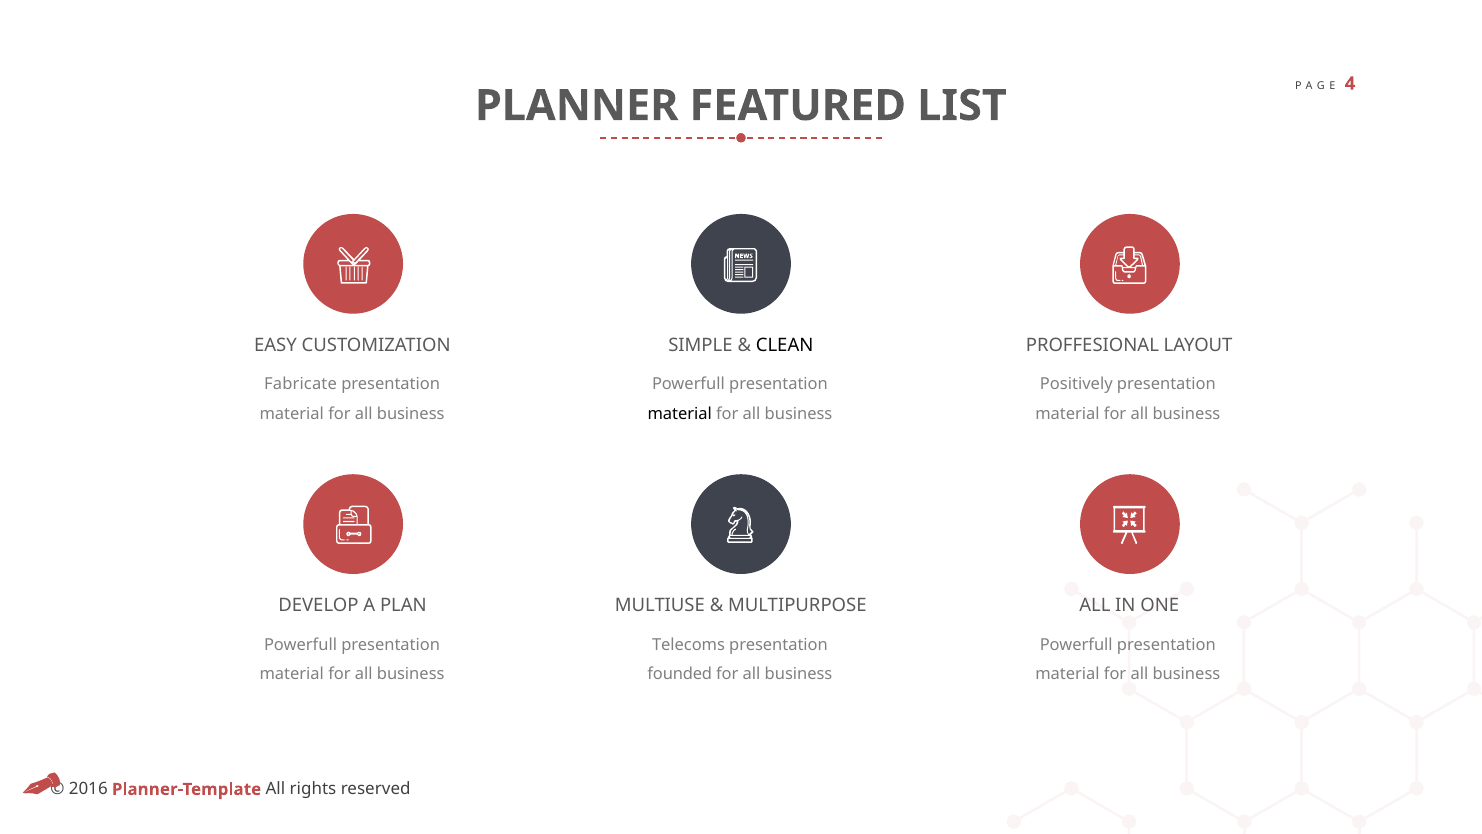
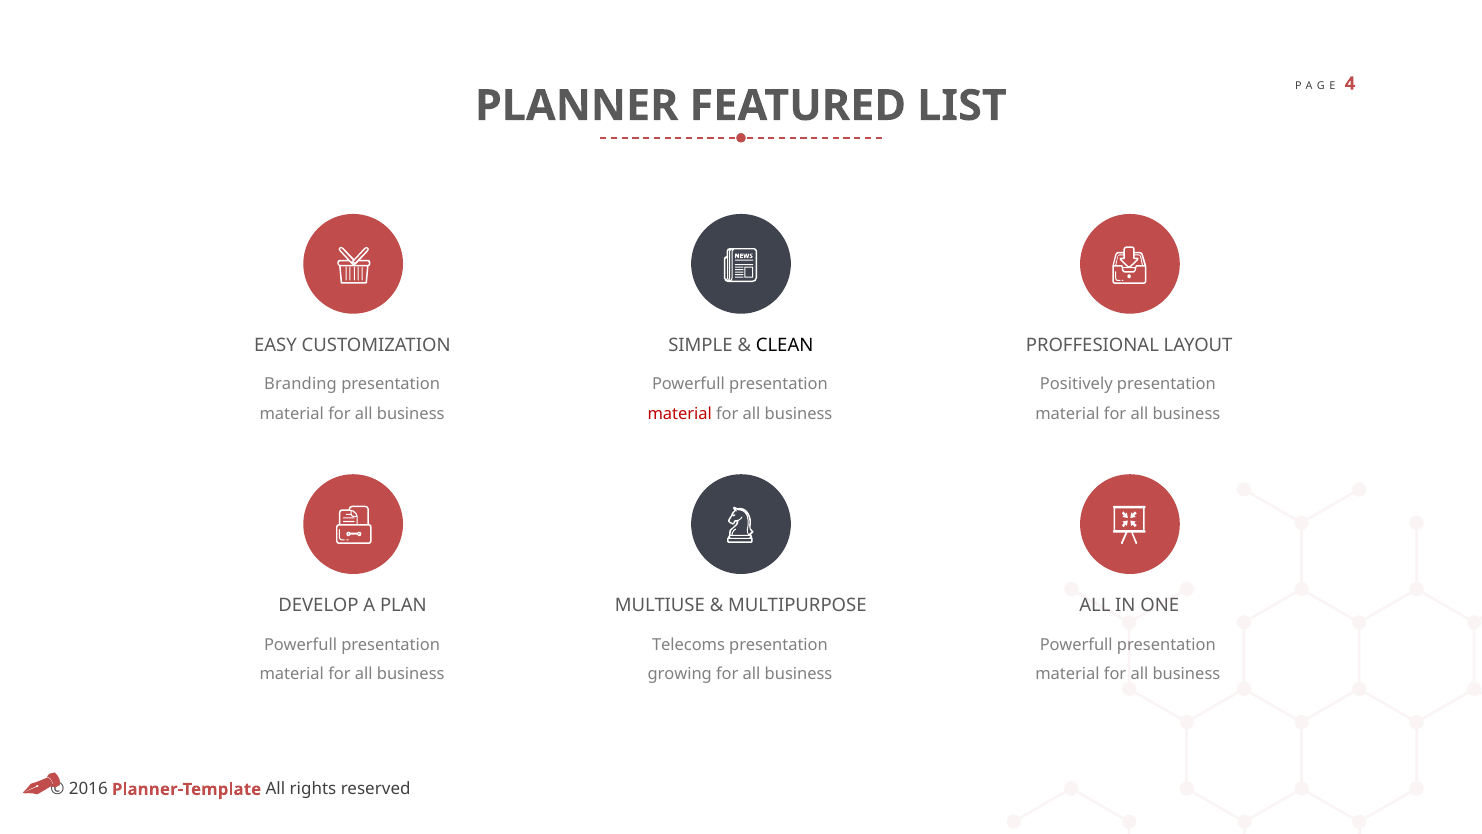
Fabricate: Fabricate -> Branding
material at (680, 414) colour: black -> red
founded: founded -> growing
